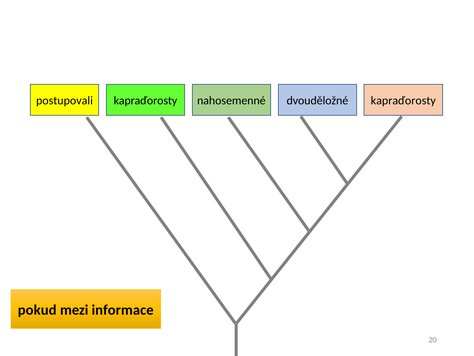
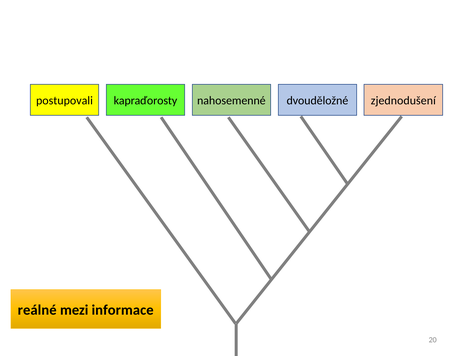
dvouděložné kapraďorosty: kapraďorosty -> zjednodušení
pokud: pokud -> reálné
